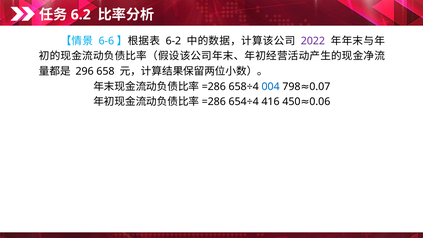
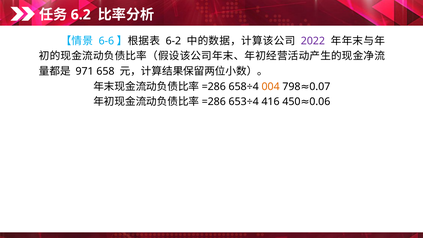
296: 296 -> 971
004 colour: blue -> orange
654÷4: 654÷4 -> 653÷4
